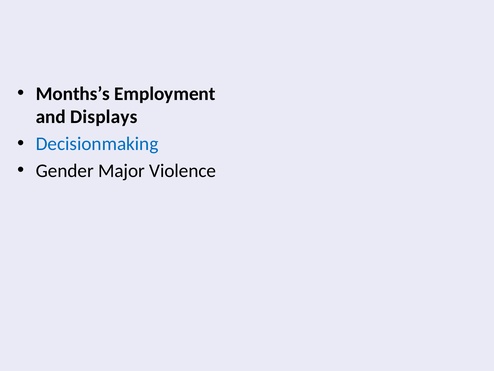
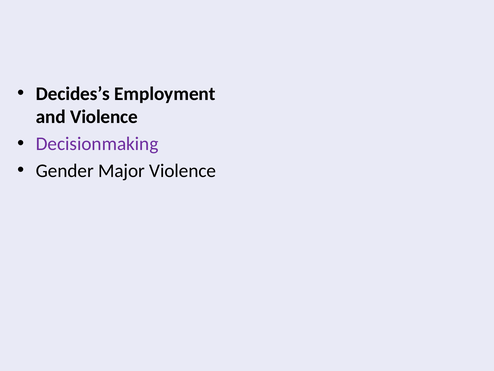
Months’s: Months’s -> Decides’s
and Displays: Displays -> Violence
Decisionmaking colour: blue -> purple
